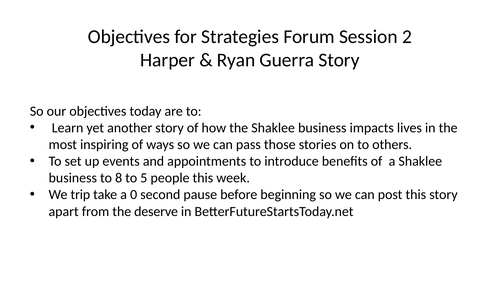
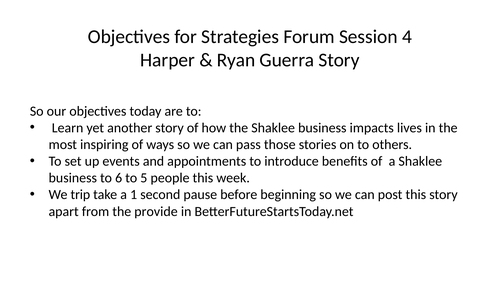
2: 2 -> 4
8: 8 -> 6
0: 0 -> 1
deserve: deserve -> provide
